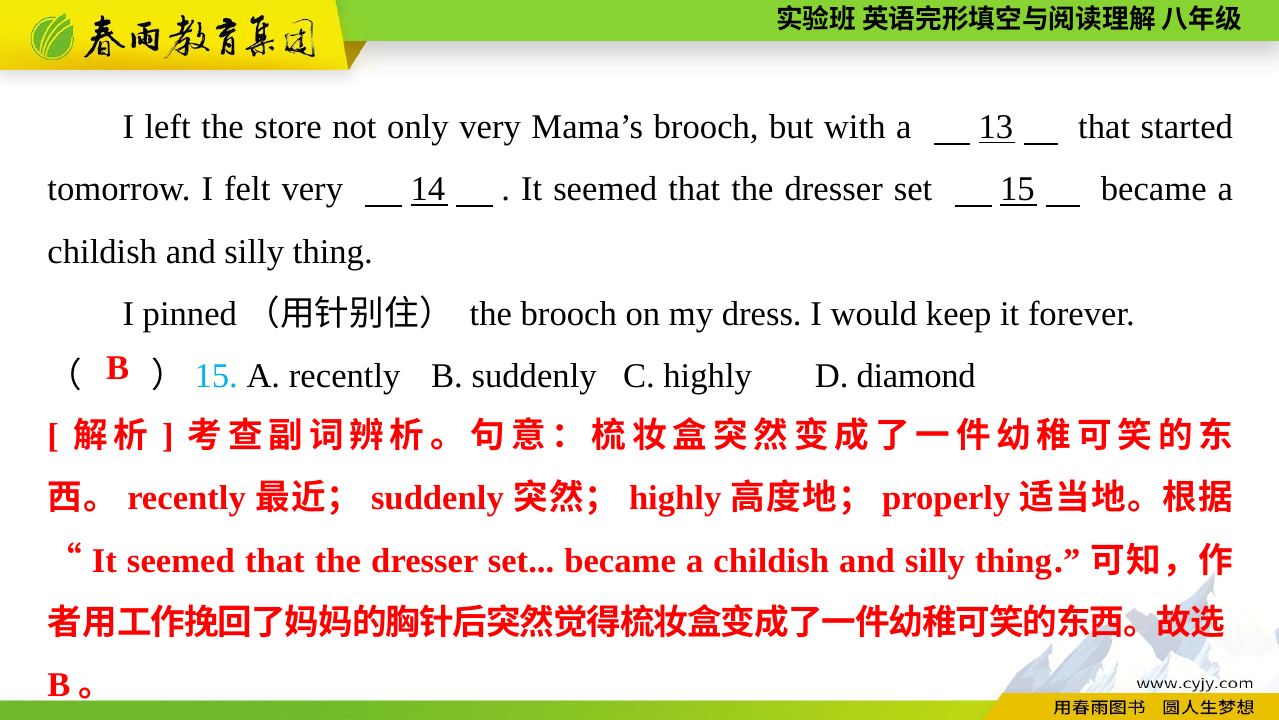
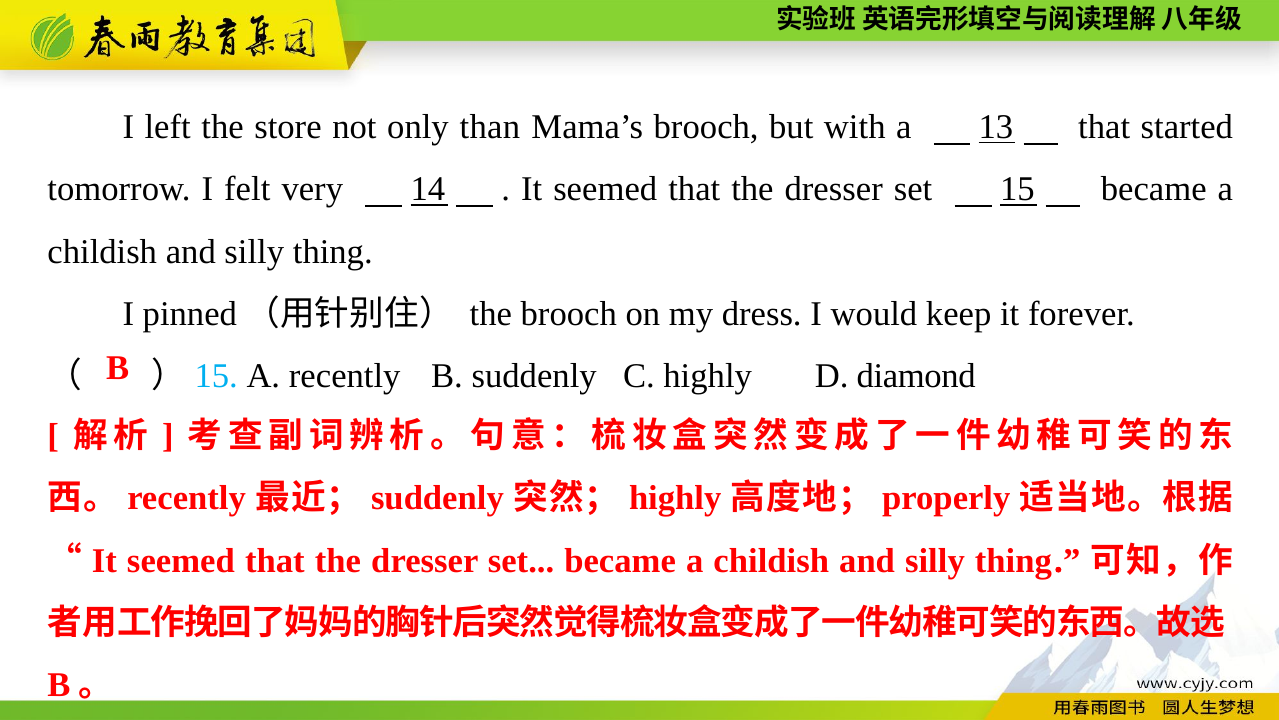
only very: very -> than
